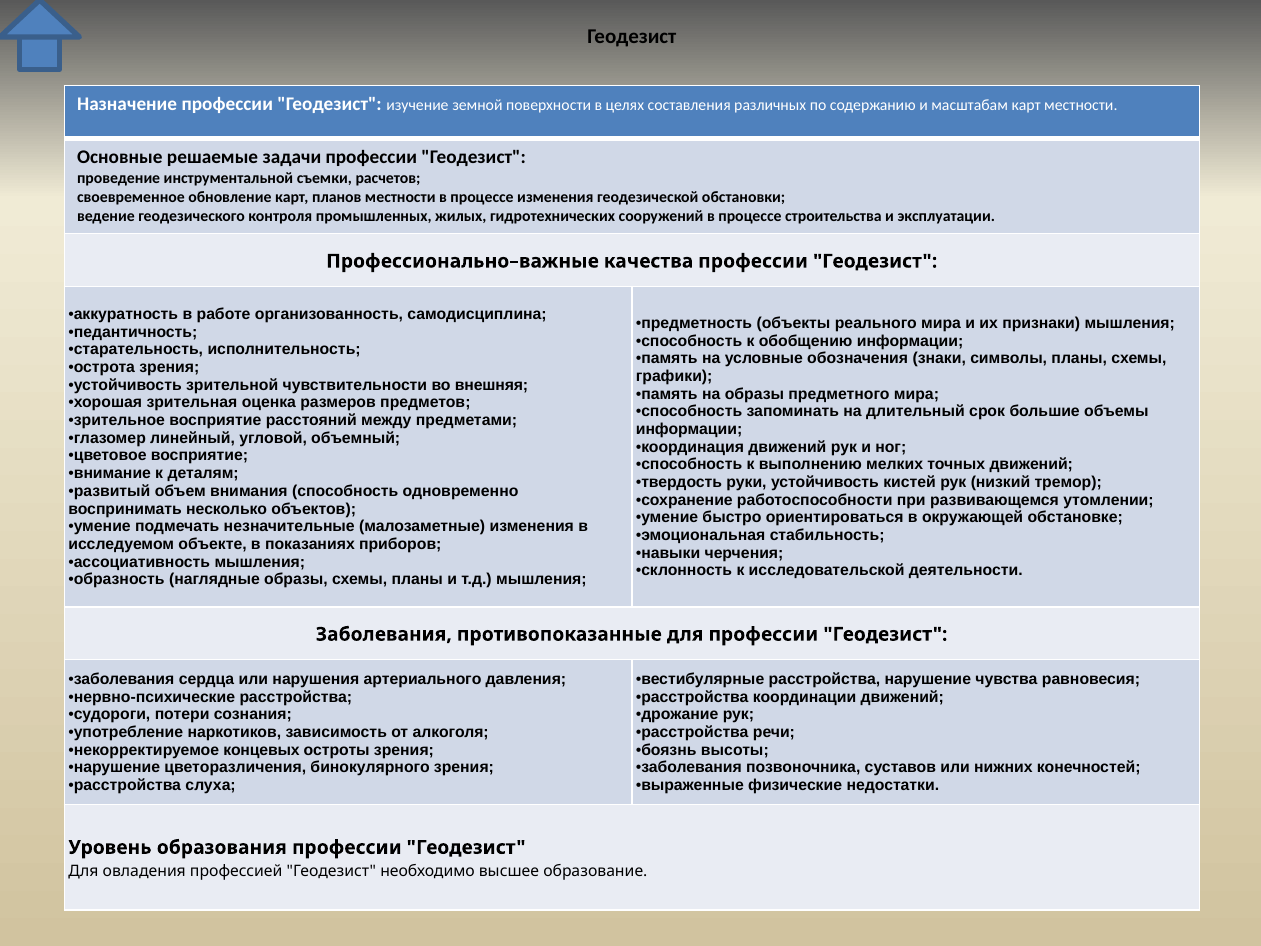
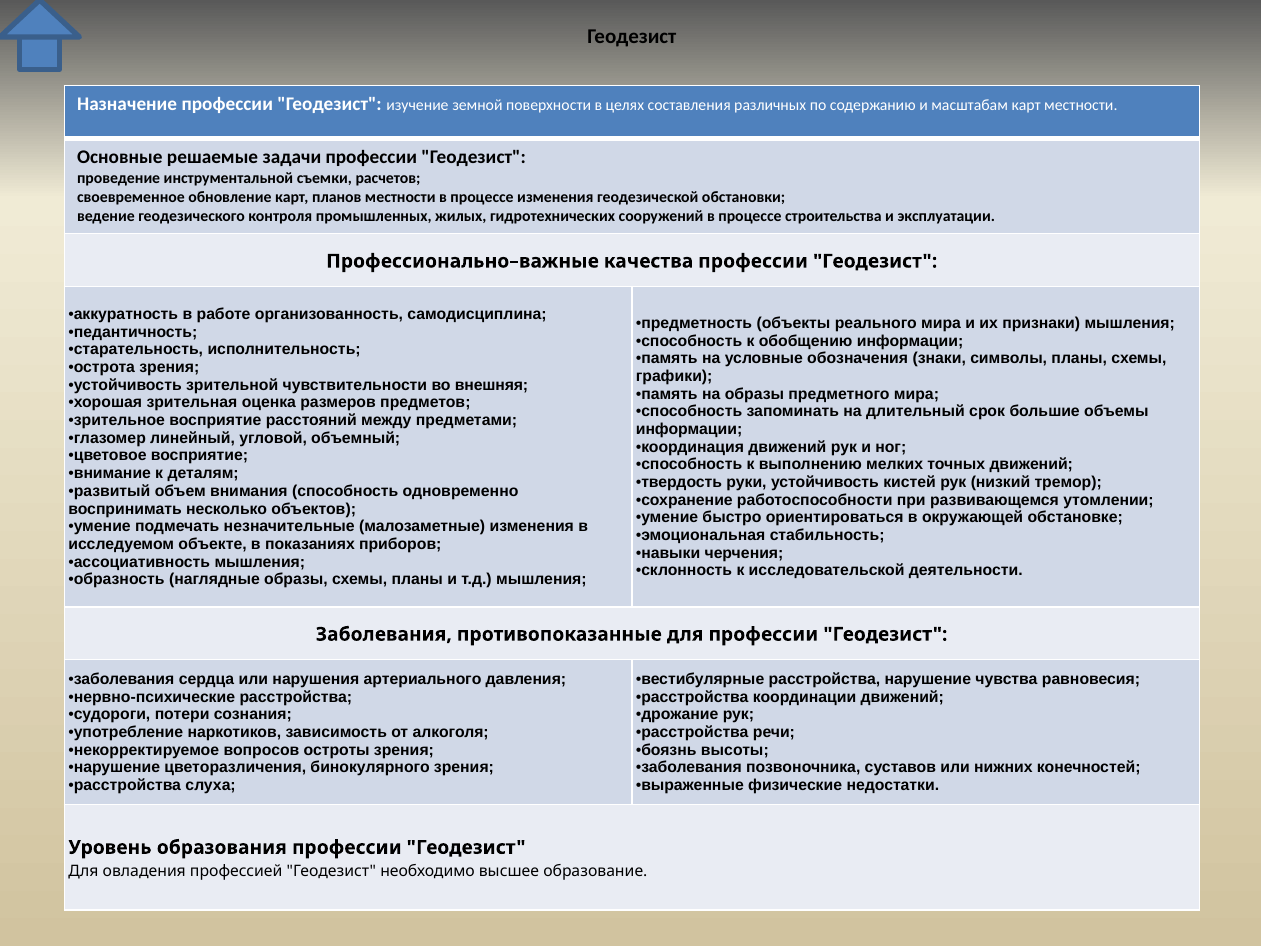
концевых: концевых -> вопросов
